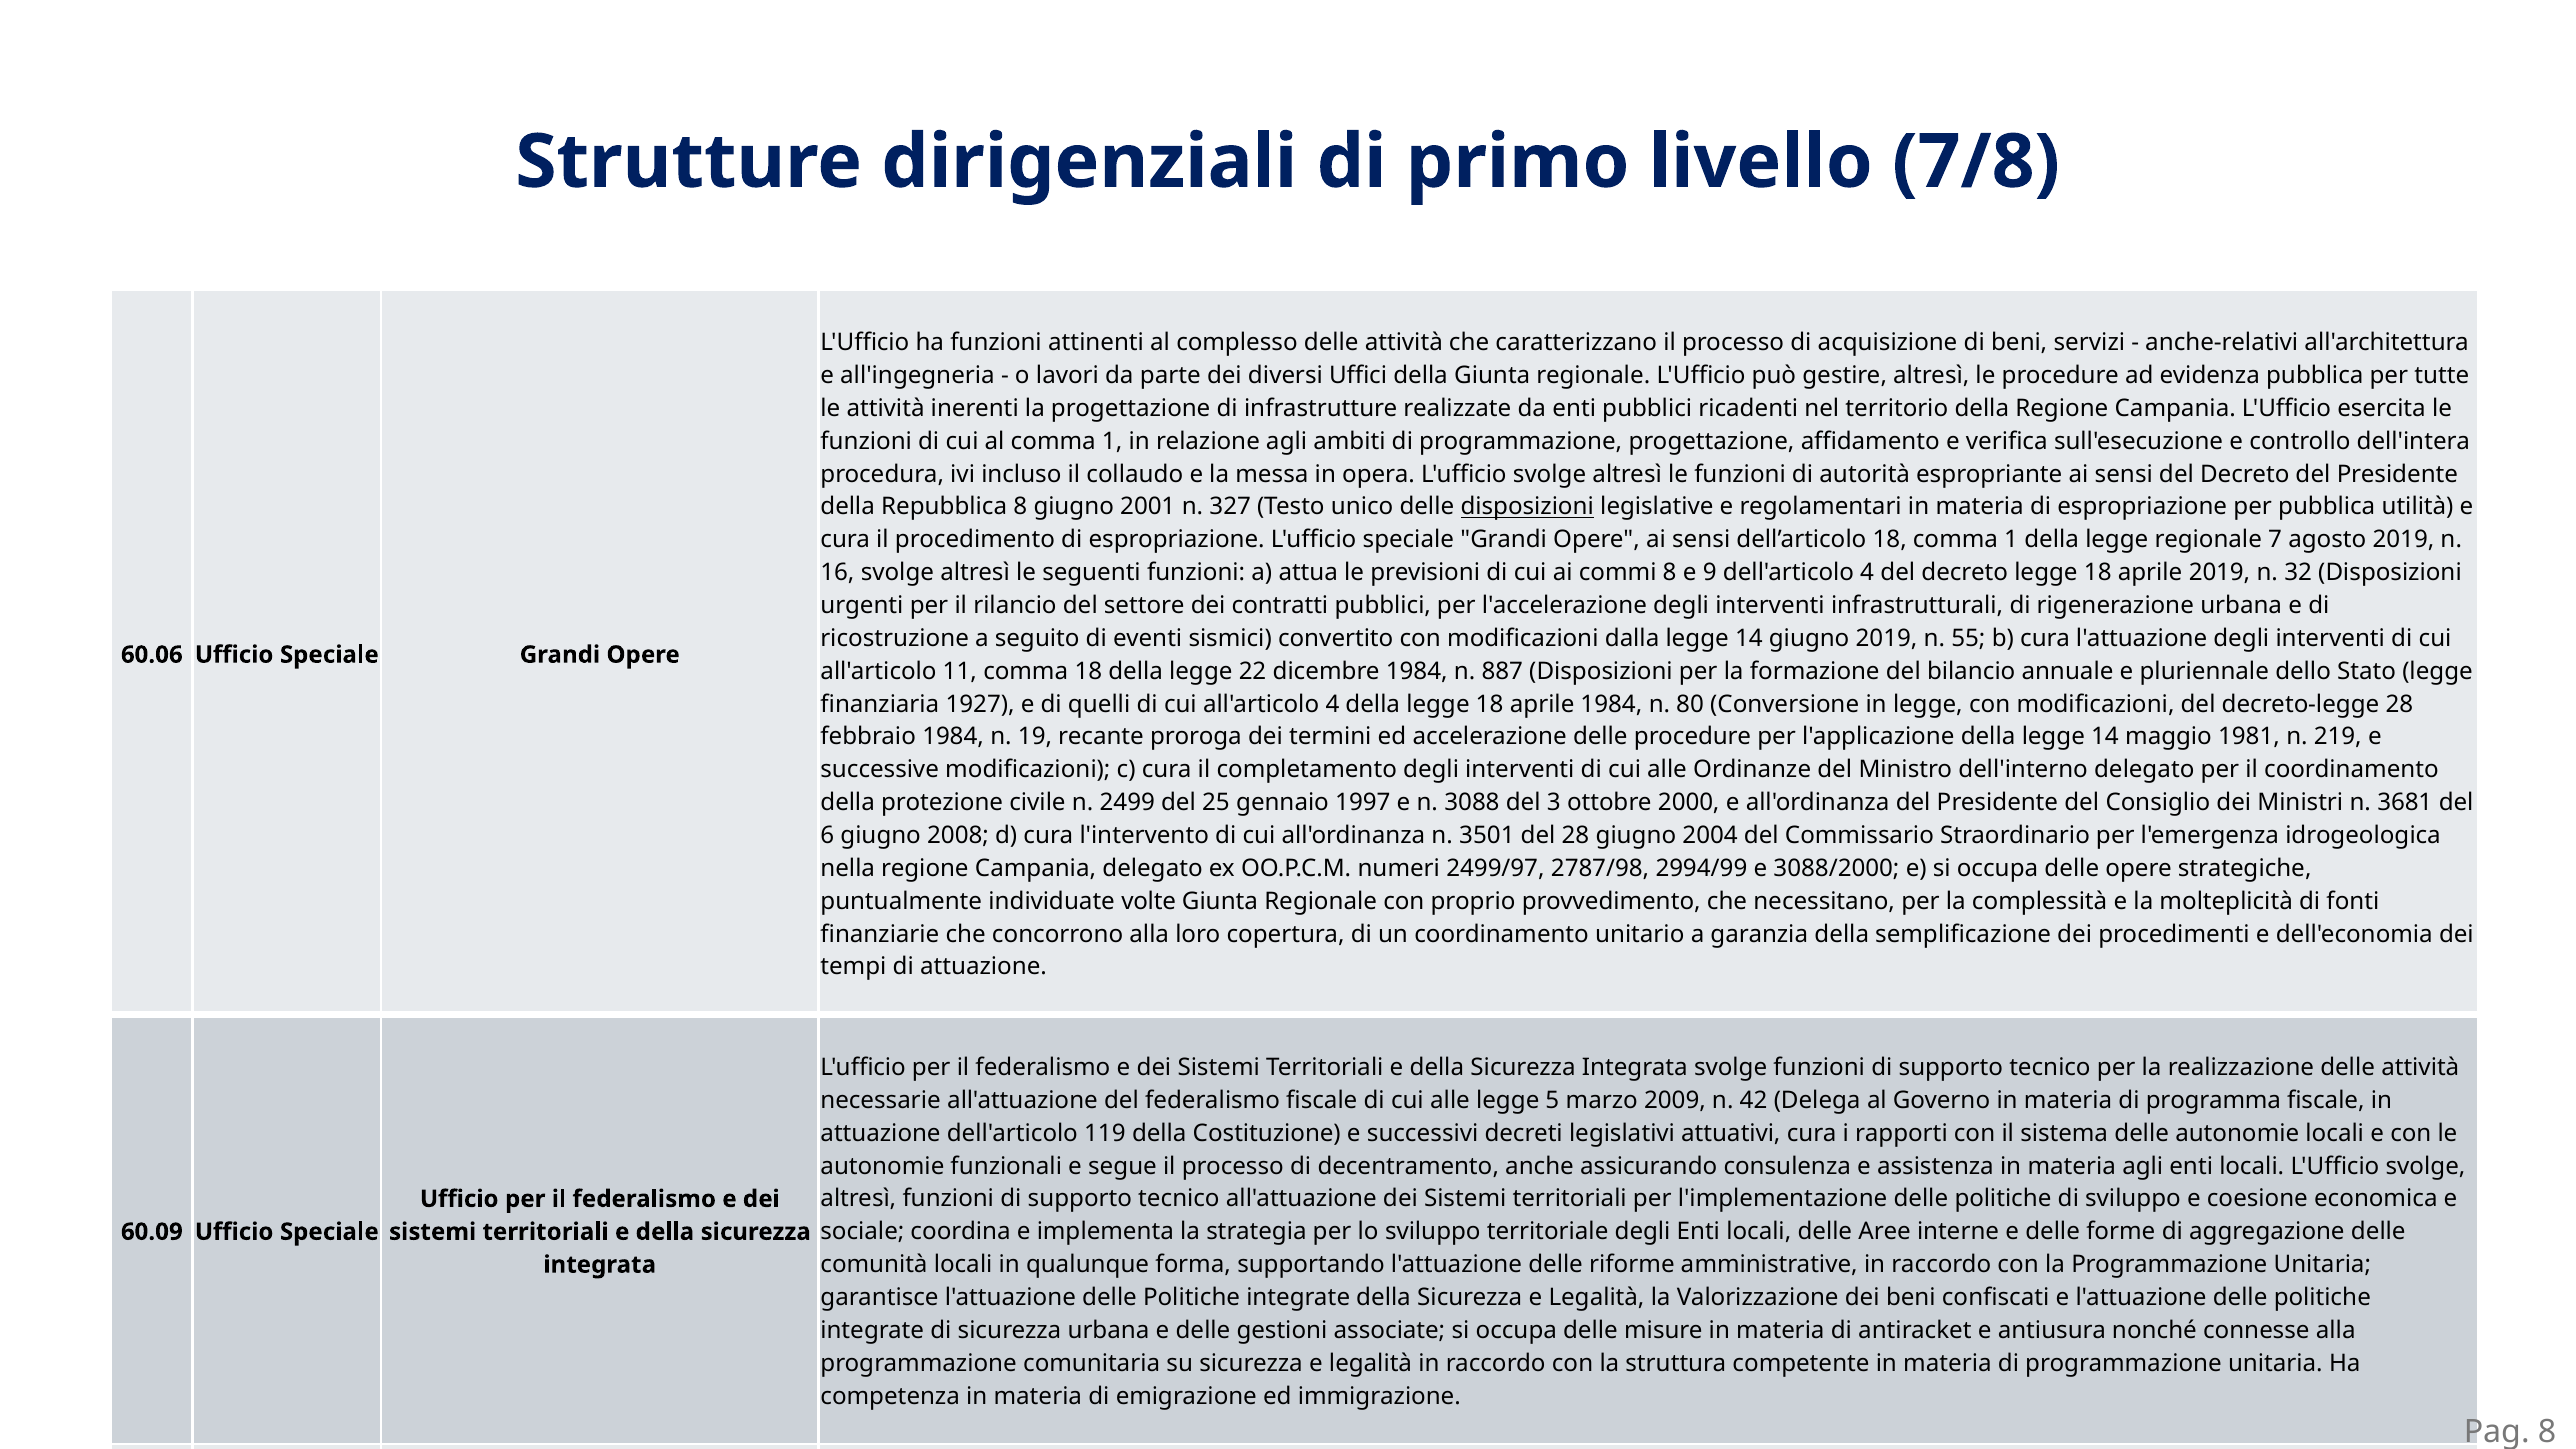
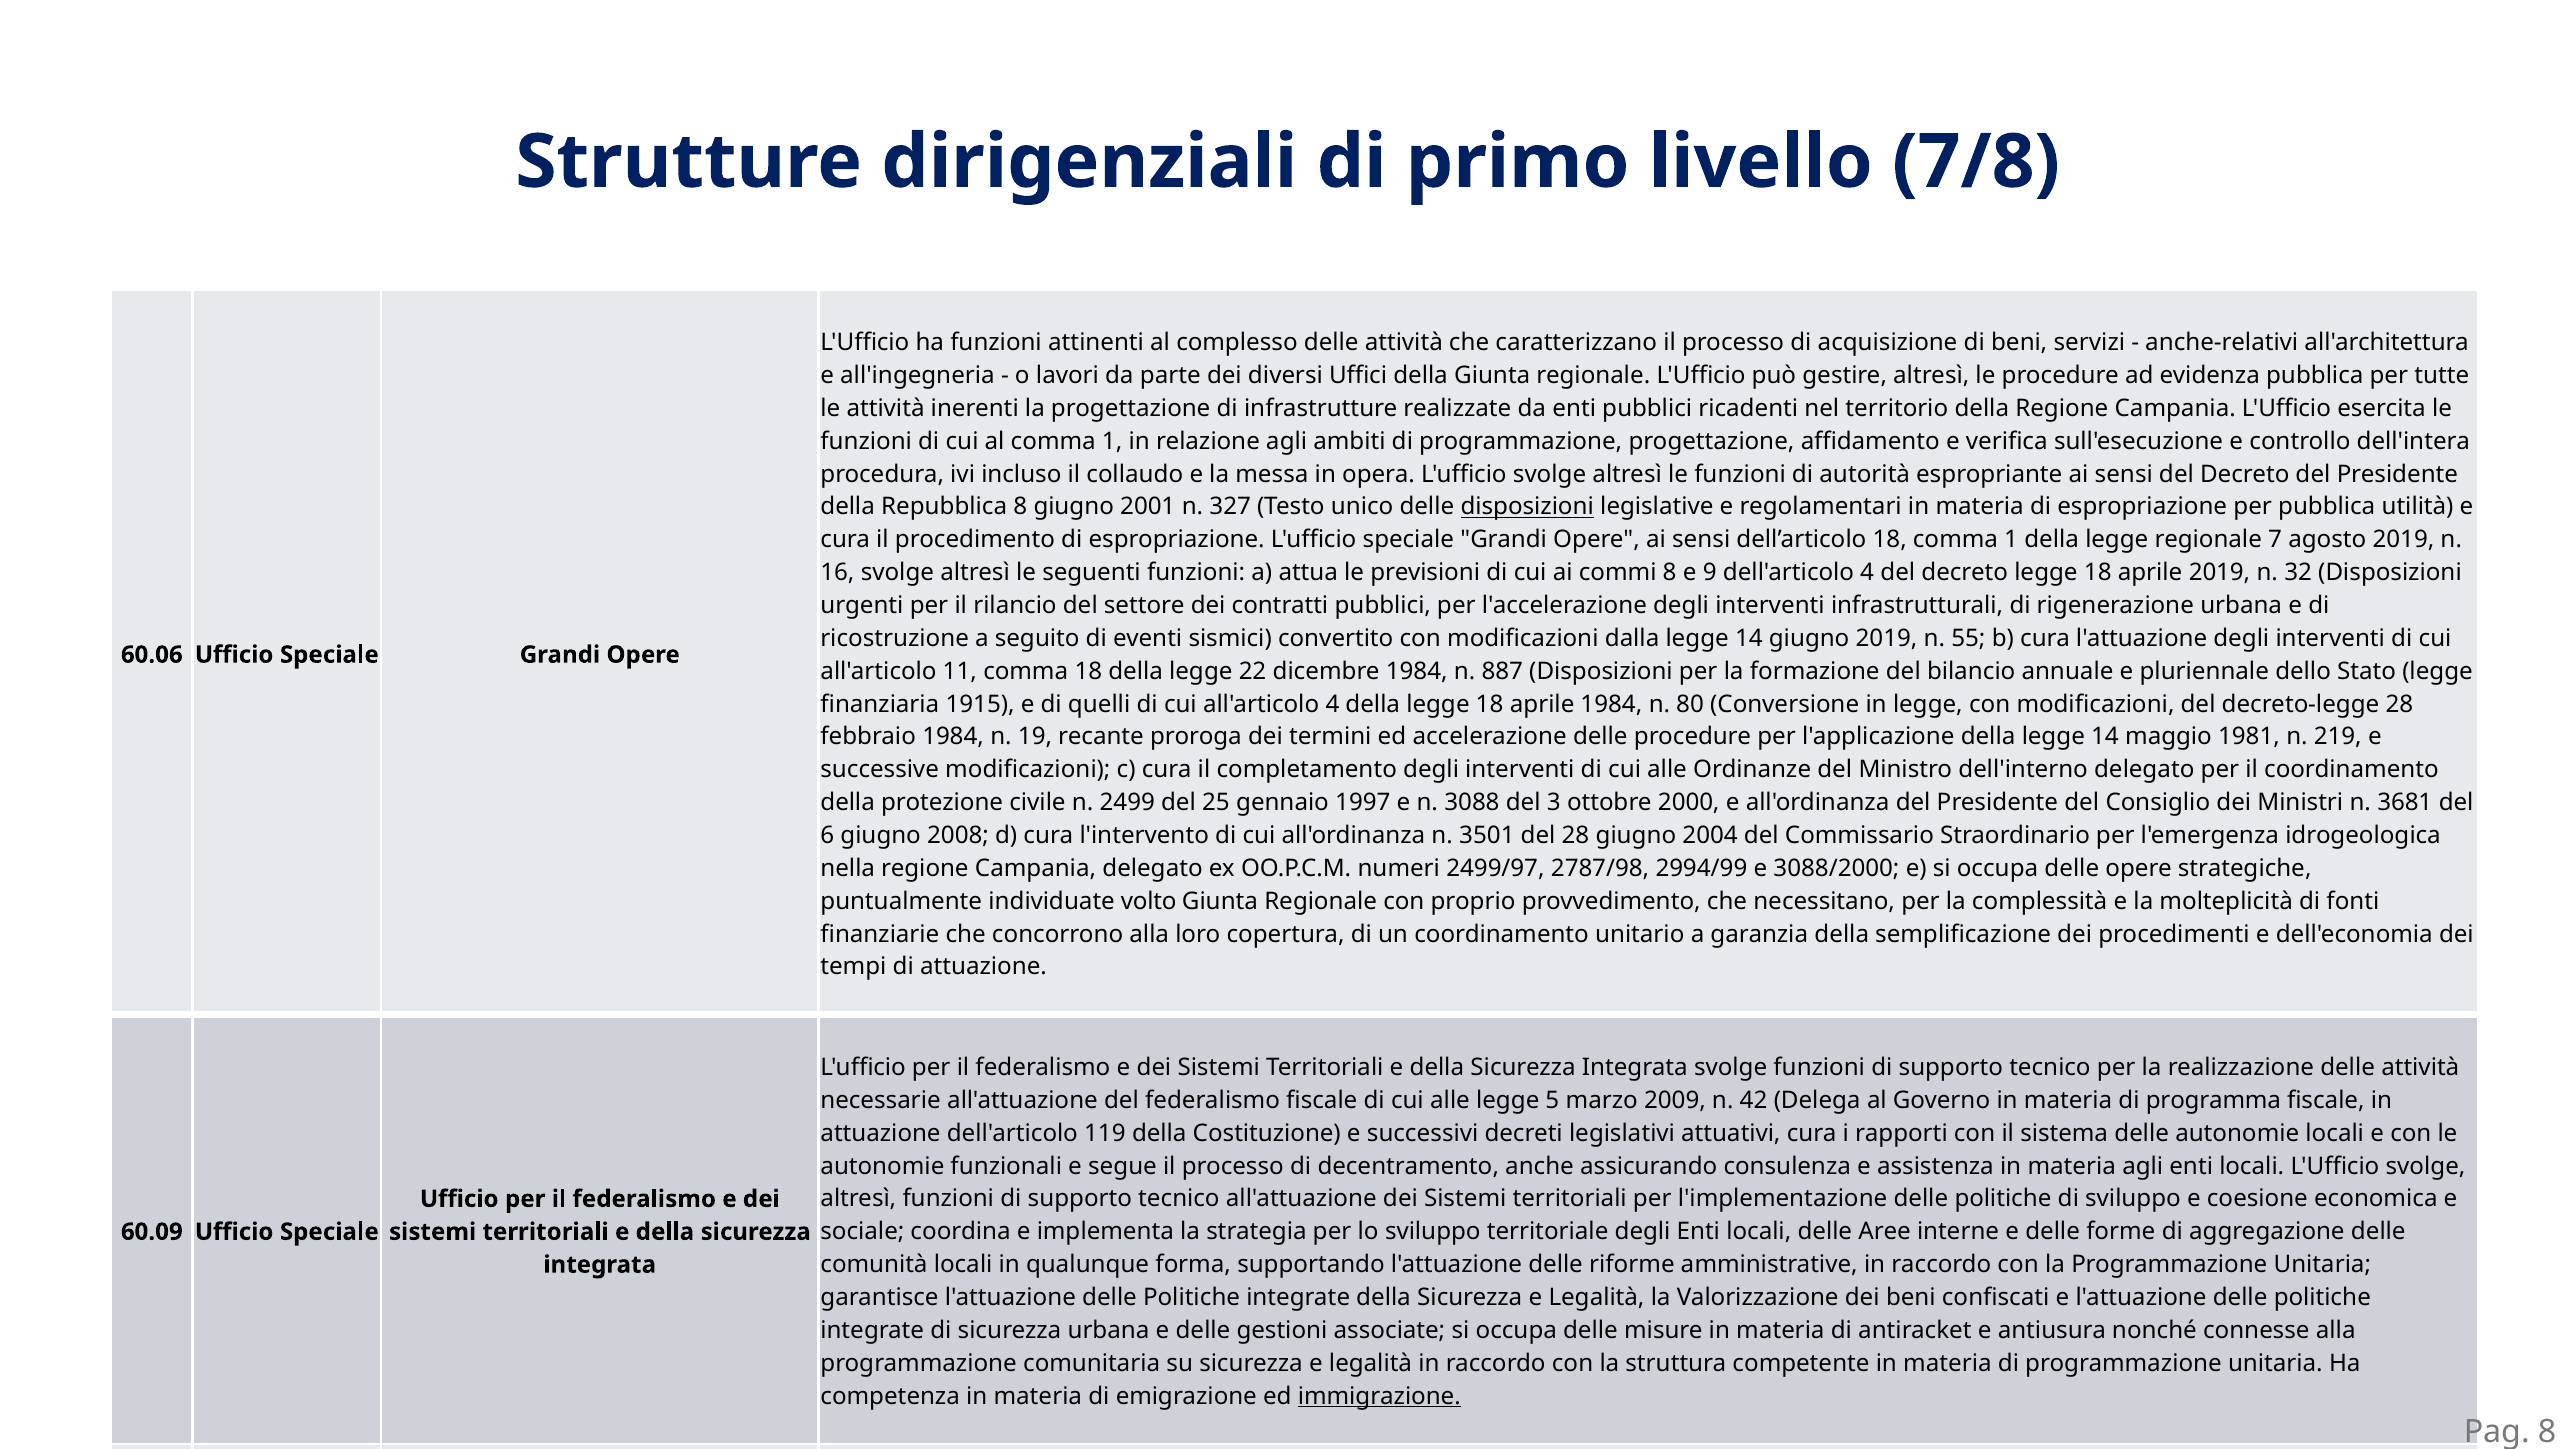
1927: 1927 -> 1915
volte: volte -> volto
immigrazione underline: none -> present
